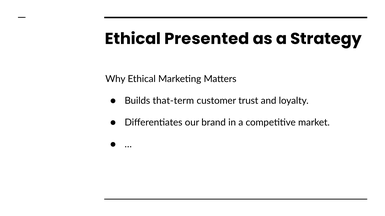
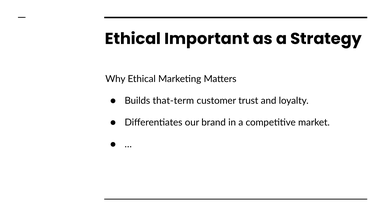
Presented: Presented -> Important
